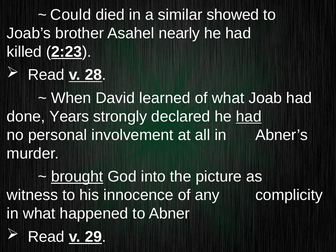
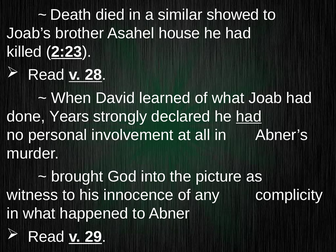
Could: Could -> Death
nearly: nearly -> house
brought underline: present -> none
